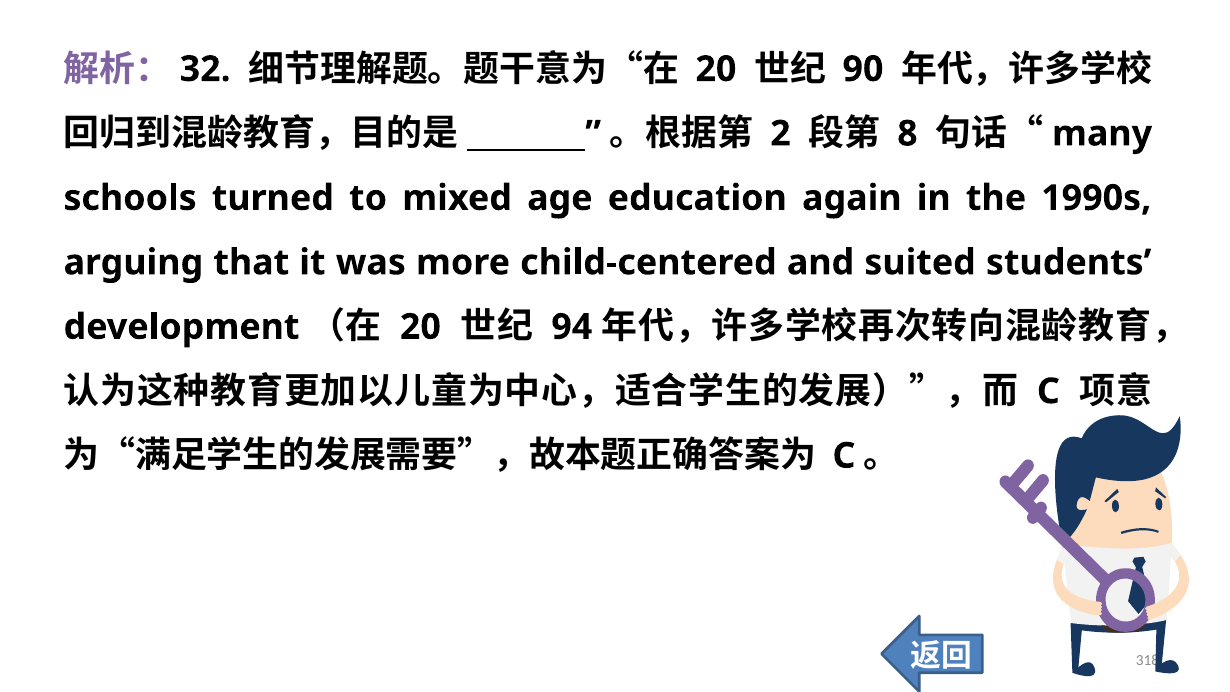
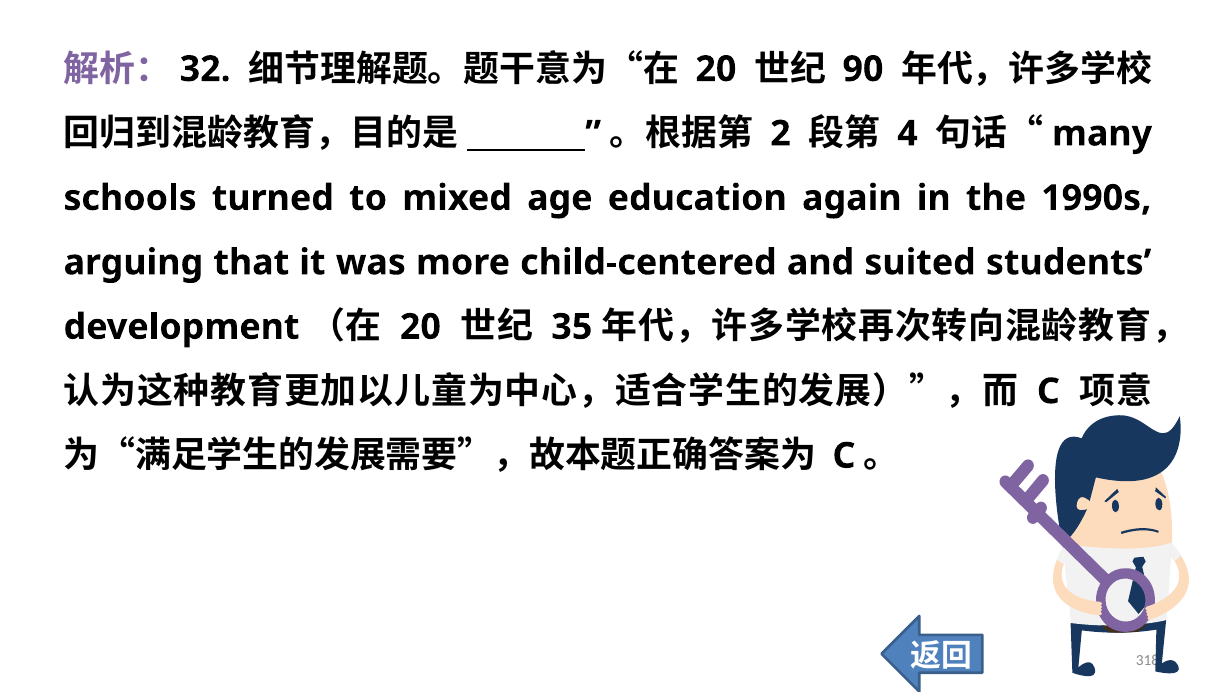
8: 8 -> 4
94: 94 -> 35
